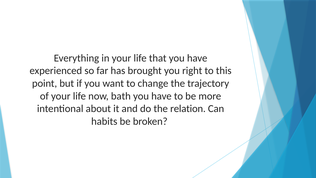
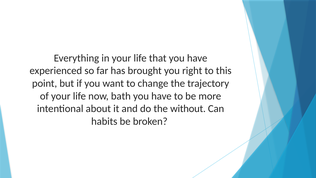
relation: relation -> without
